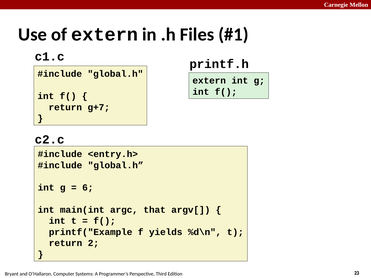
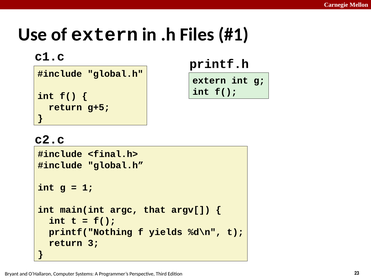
g+7: g+7 -> g+5
<entry.h>: <entry.h> -> <final.h>
6: 6 -> 1
printf("Example: printf("Example -> printf("Nothing
2: 2 -> 3
